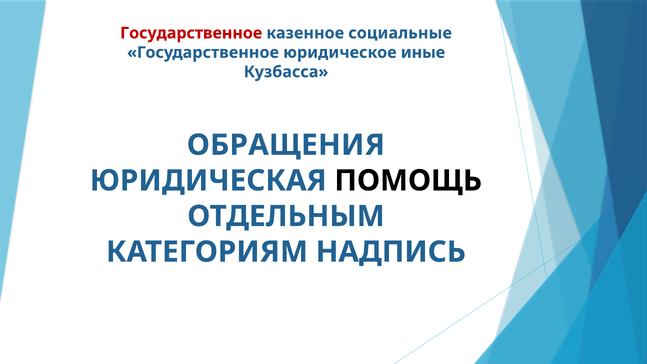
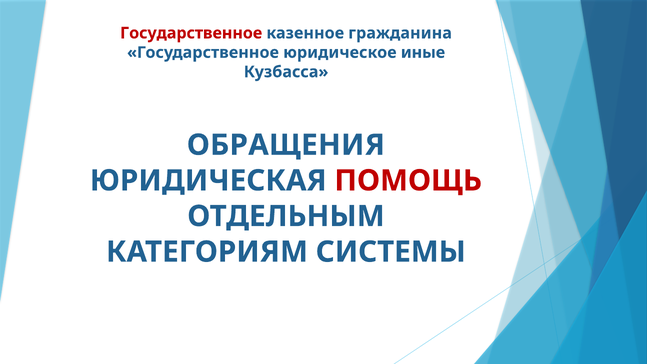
социальные: социальные -> гражданина
ПОМОЩЬ colour: black -> red
НАДПИСЬ: НАДПИСЬ -> СИСТЕМЫ
